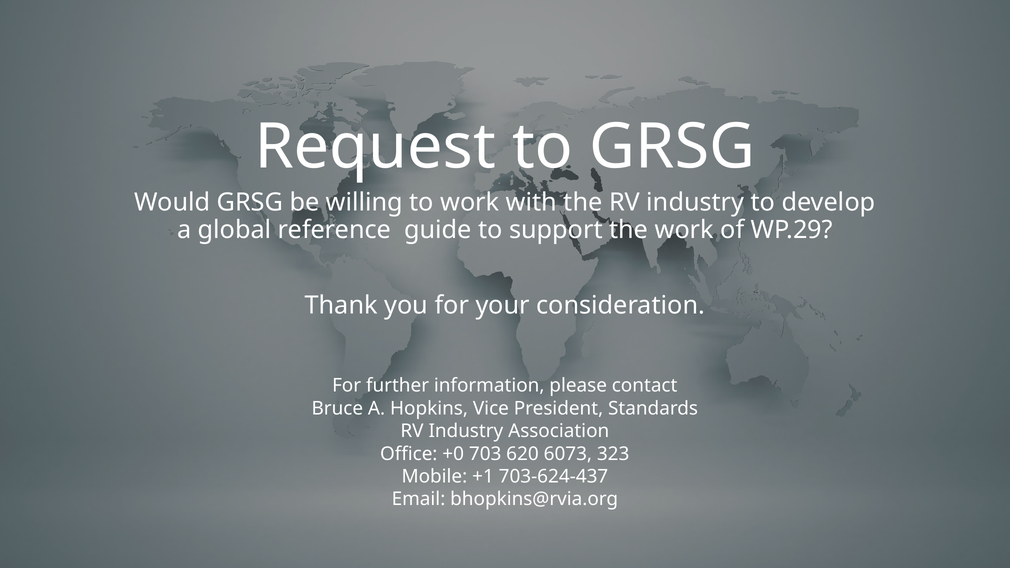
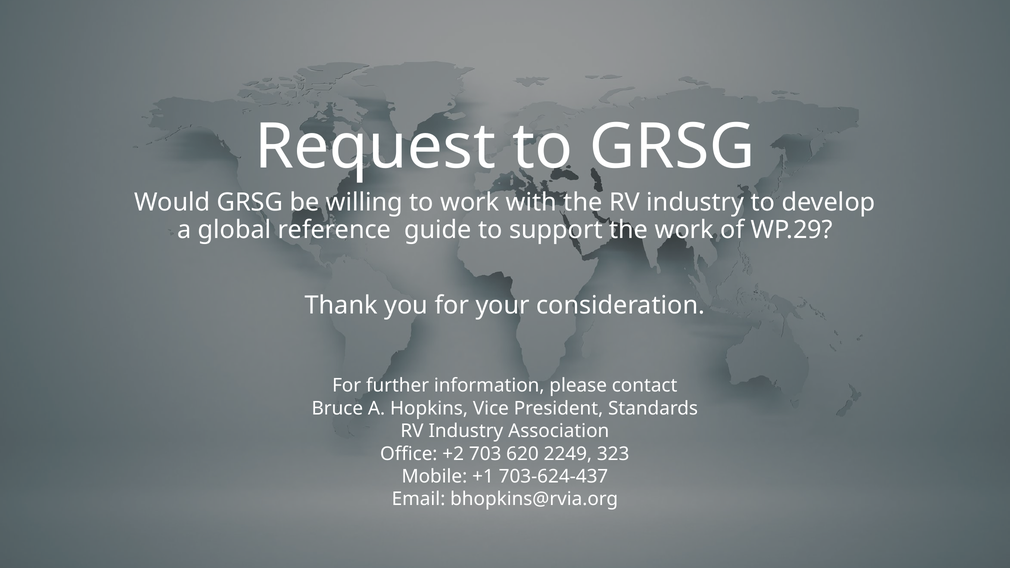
+0: +0 -> +2
6073: 6073 -> 2249
